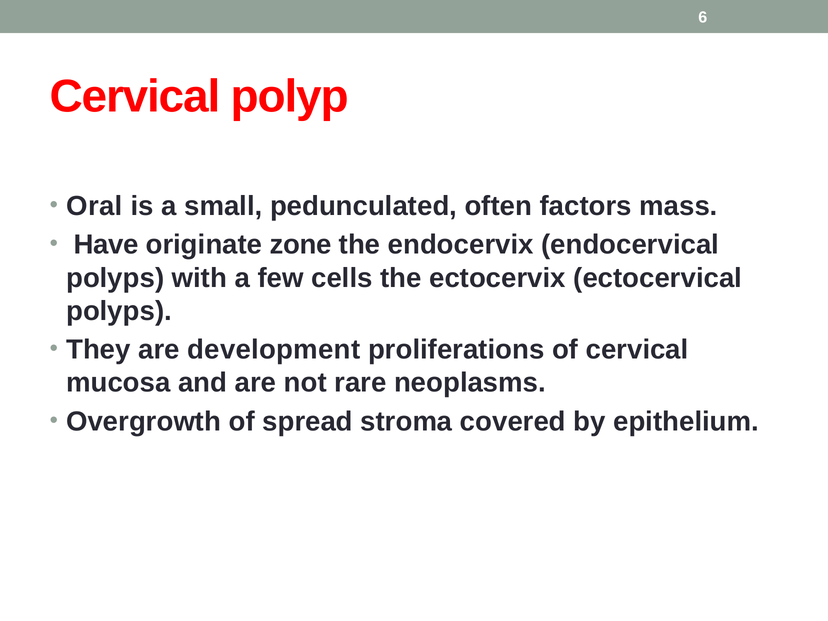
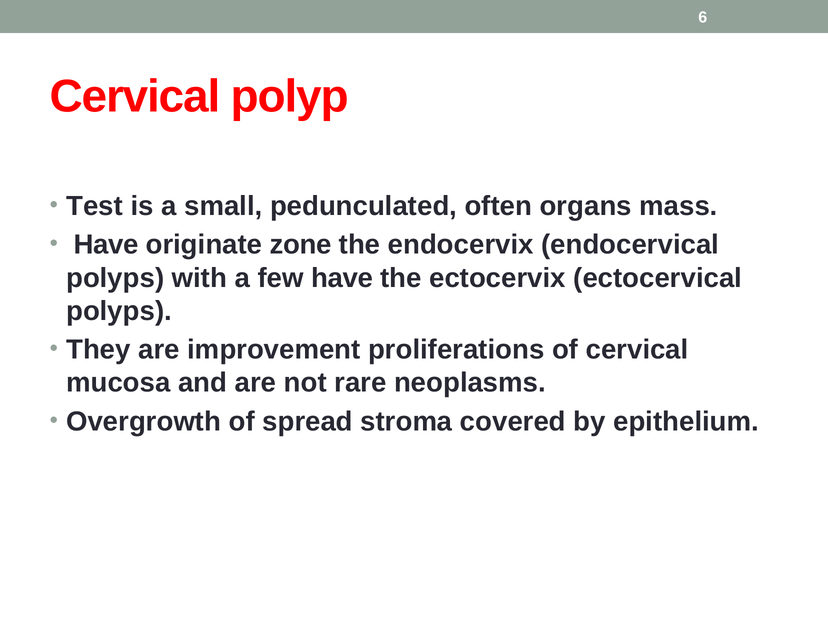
Oral: Oral -> Test
factors: factors -> organs
few cells: cells -> have
development: development -> improvement
